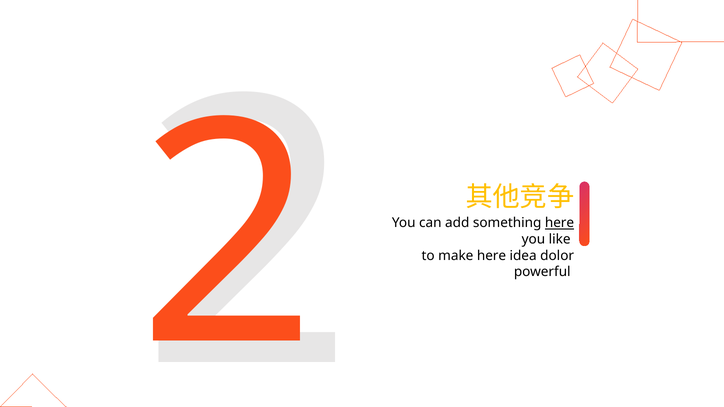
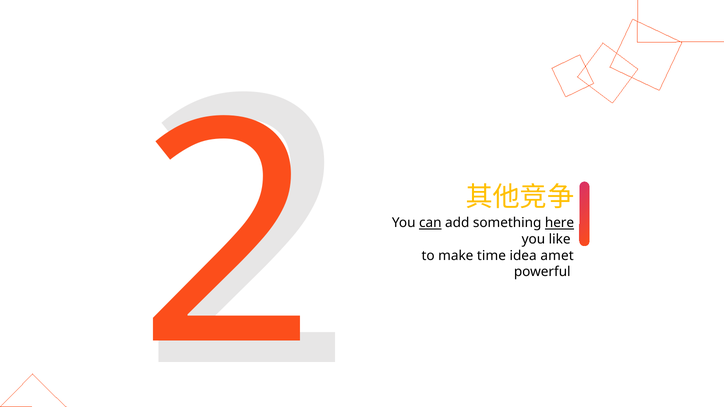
can underline: none -> present
make here: here -> time
dolor: dolor -> amet
